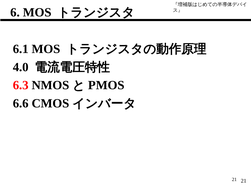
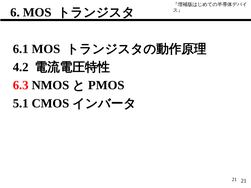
4.0: 4.0 -> 4.2
6.6: 6.6 -> 5.1
